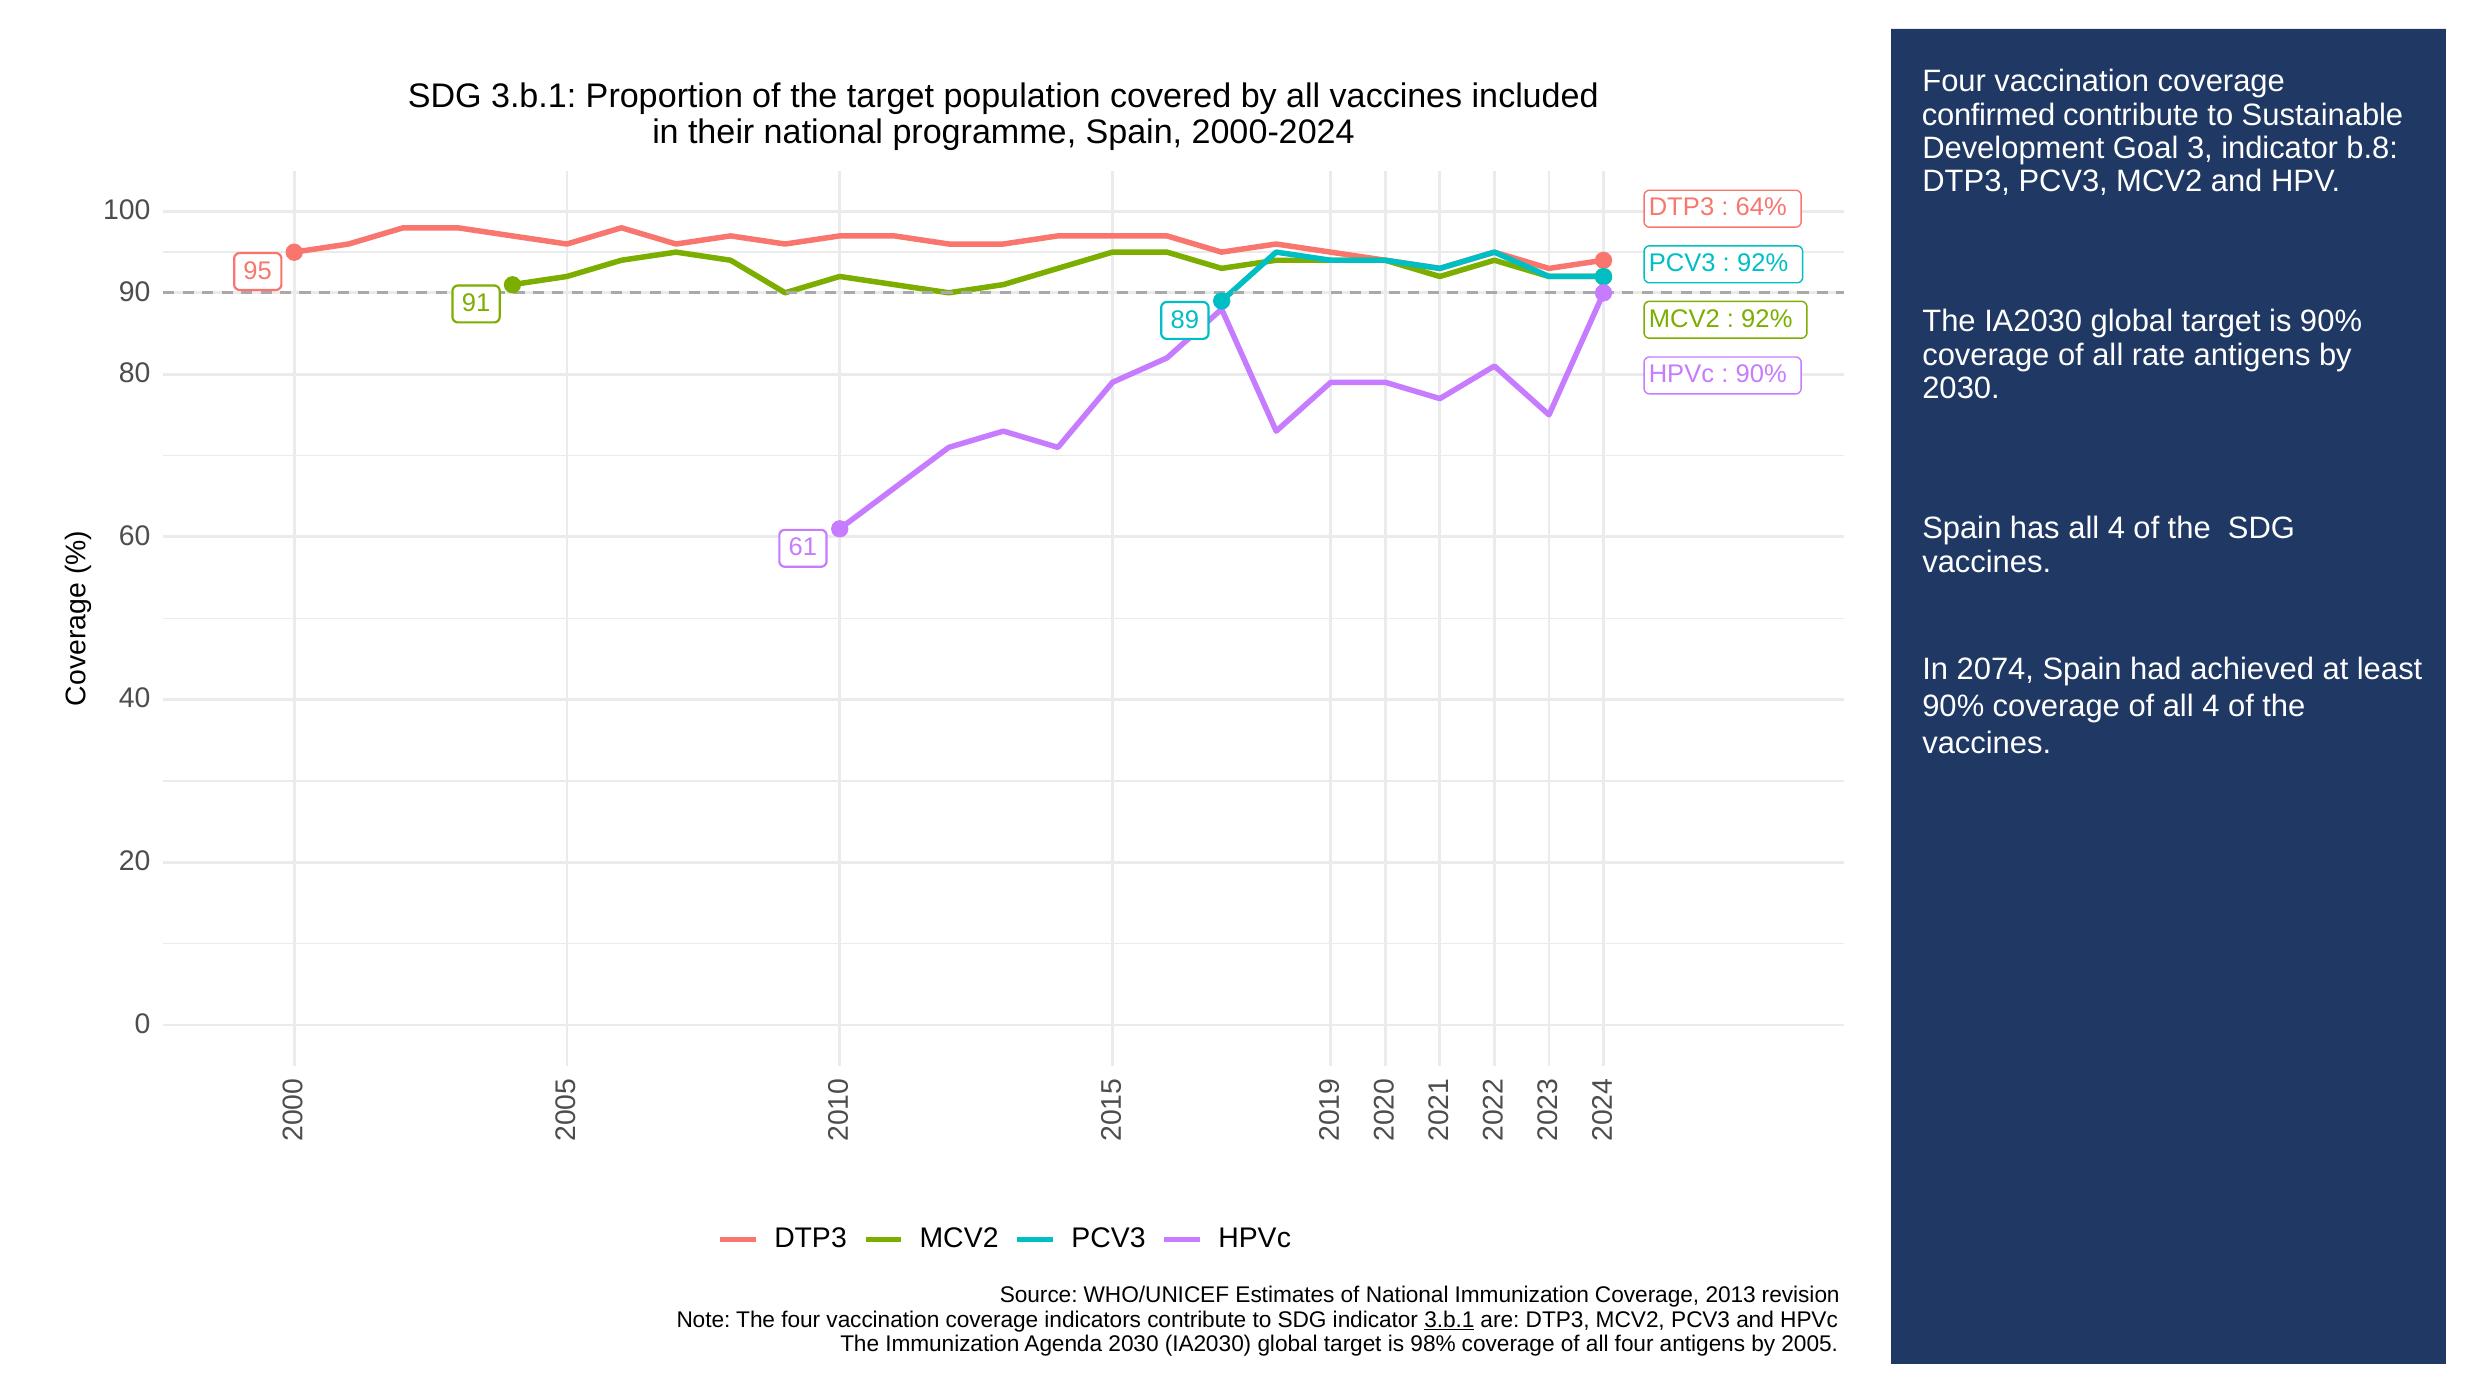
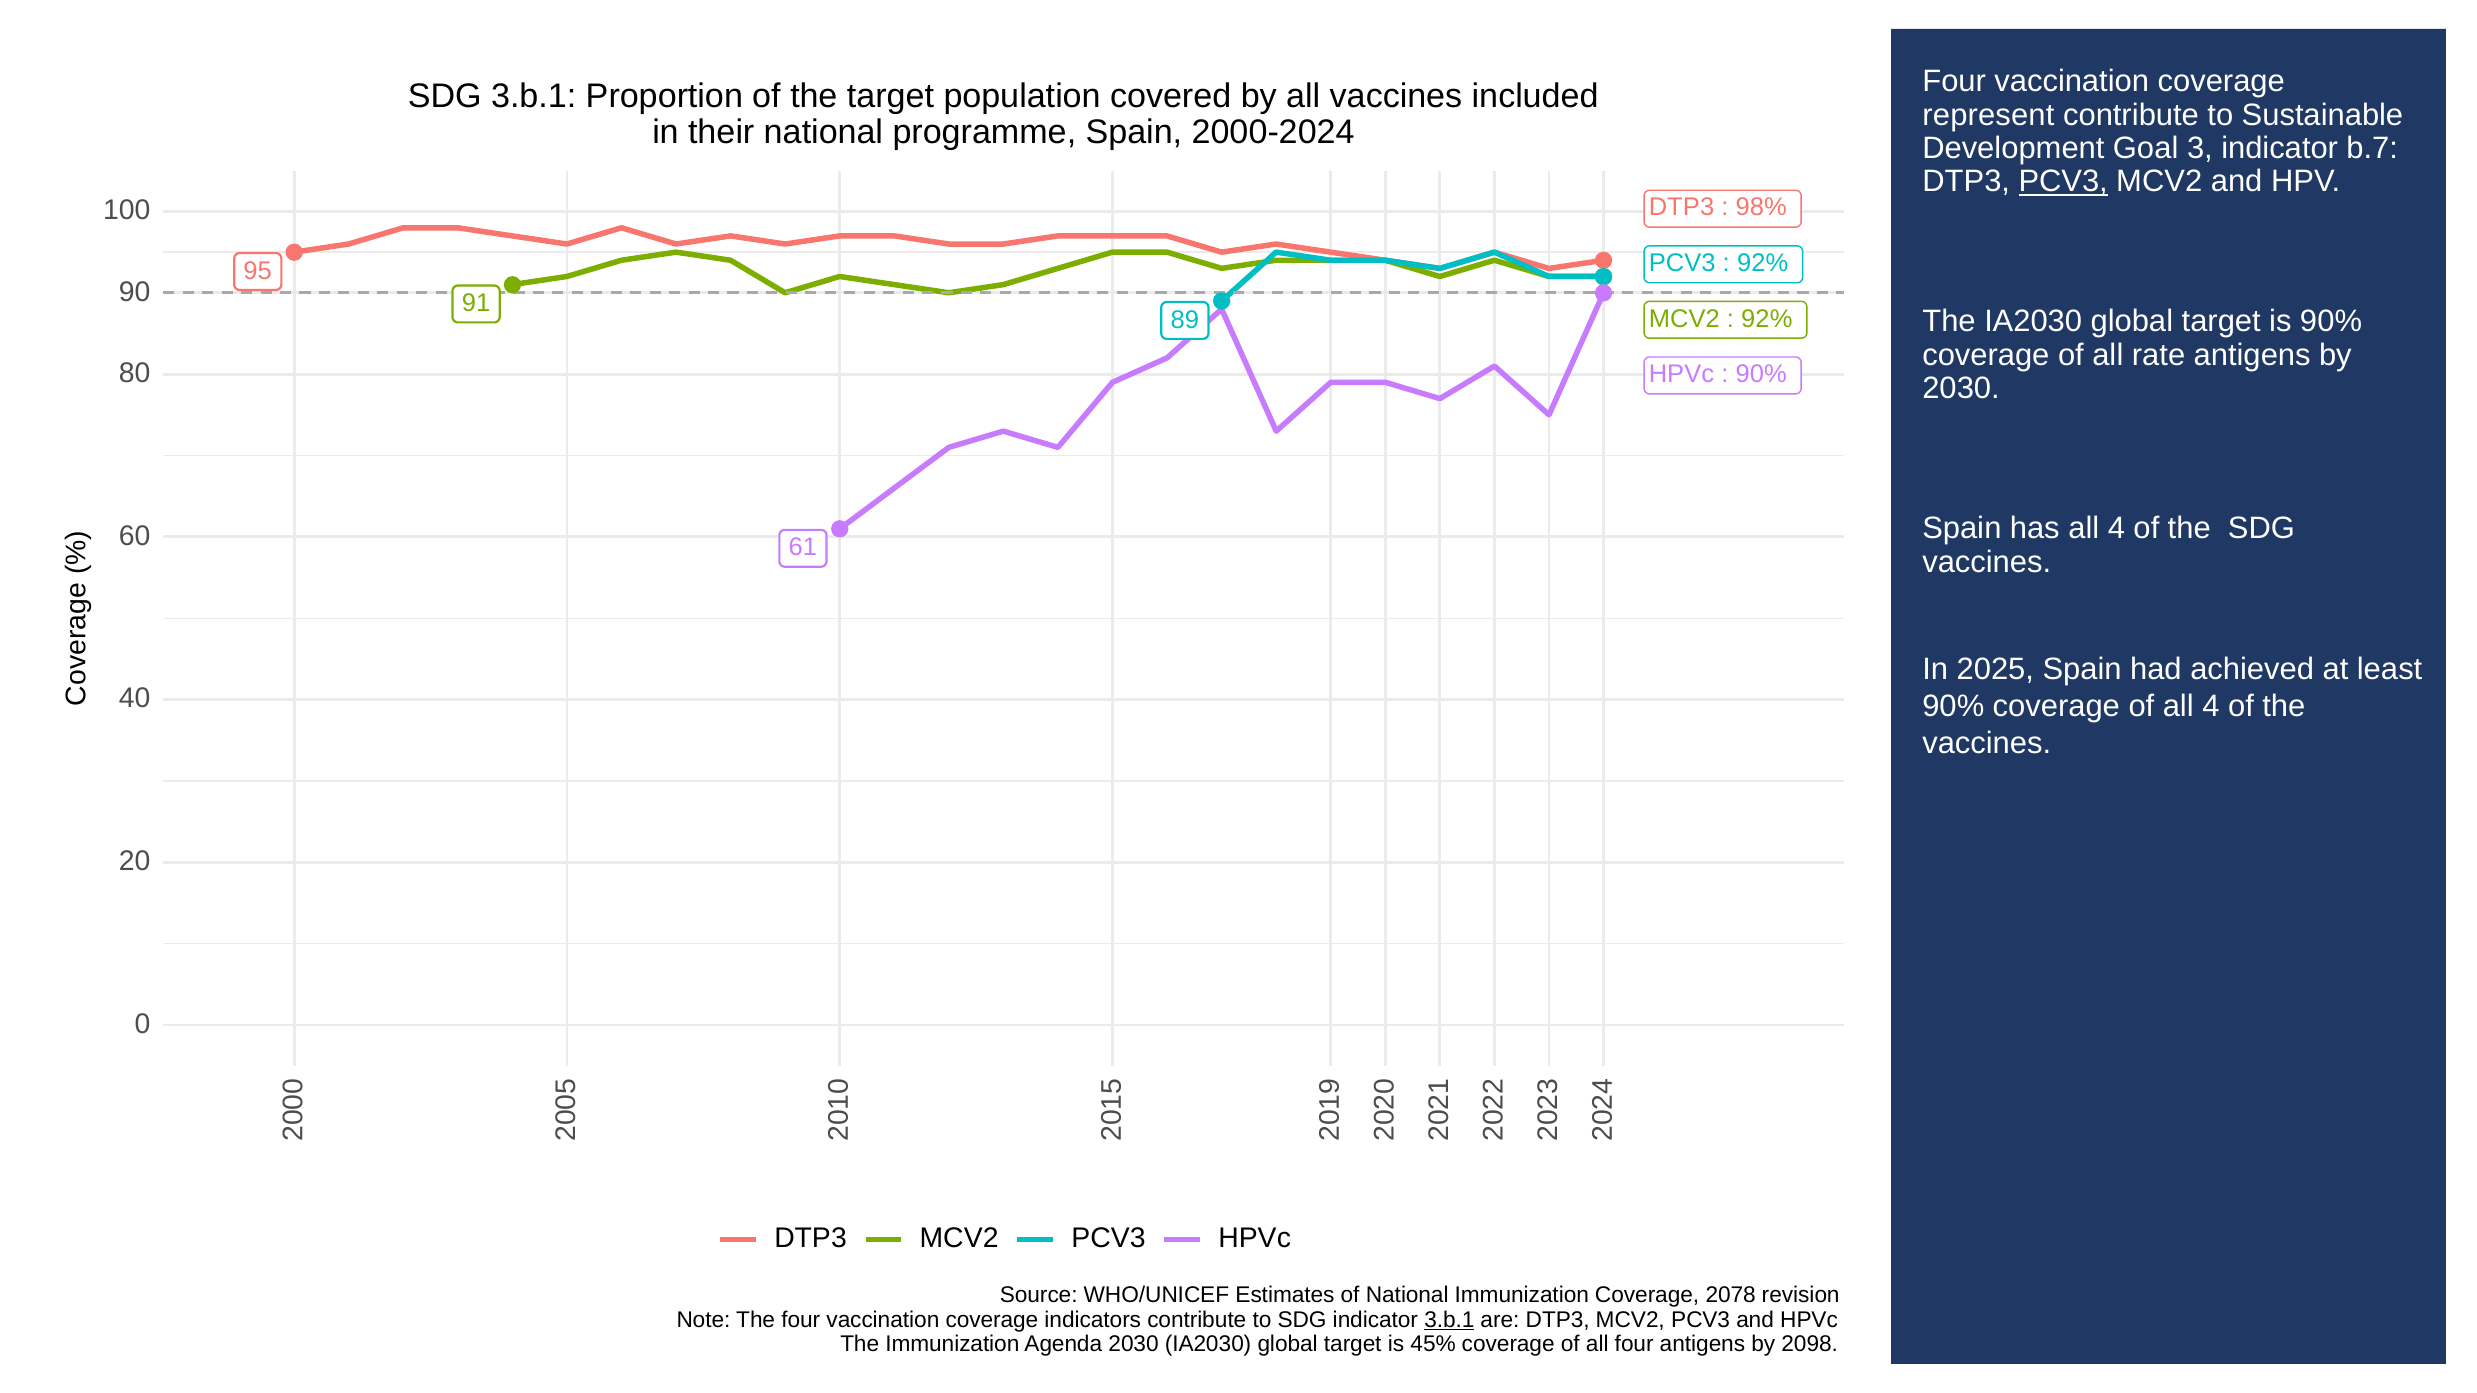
confirmed: confirmed -> represent
b.8: b.8 -> b.7
PCV3 at (2063, 182) underline: none -> present
64%: 64% -> 98%
2074: 2074 -> 2025
2013: 2013 -> 2078
98%: 98% -> 45%
2005: 2005 -> 2098
